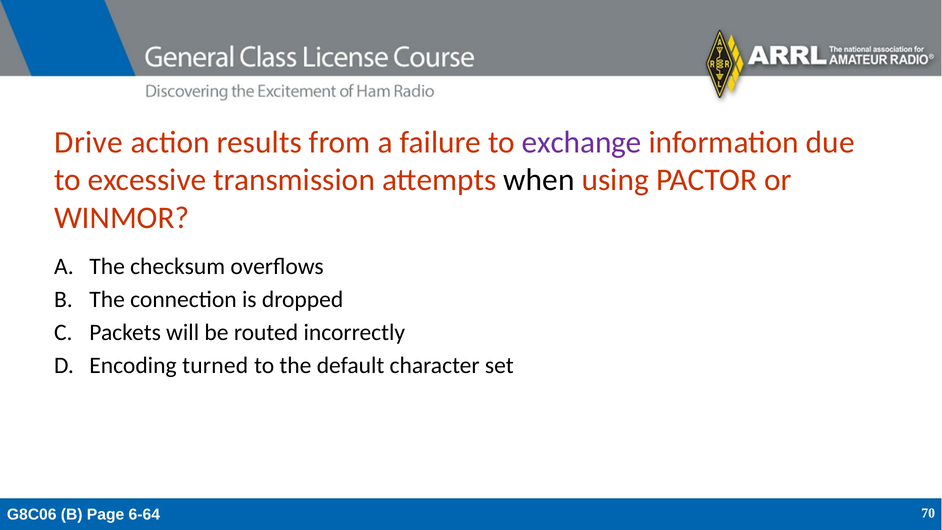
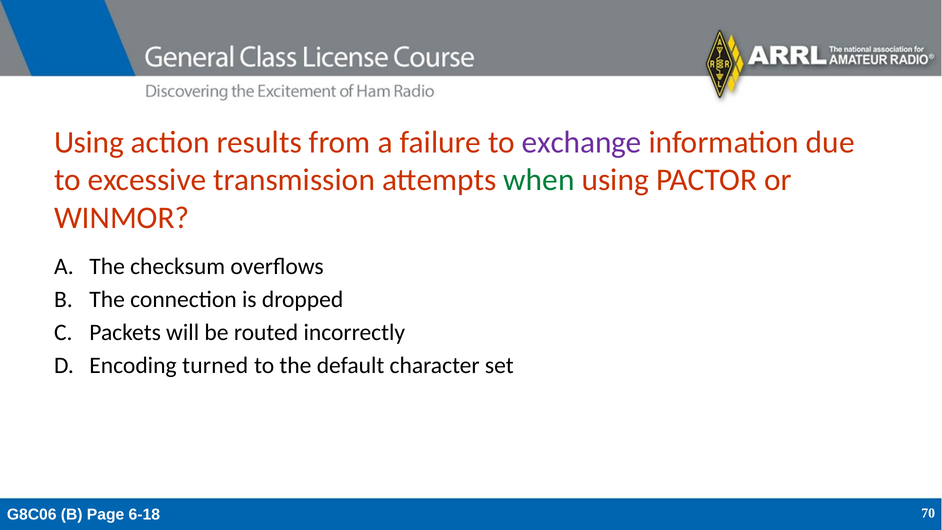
Drive at (89, 142): Drive -> Using
when colour: black -> green
6-64: 6-64 -> 6-18
